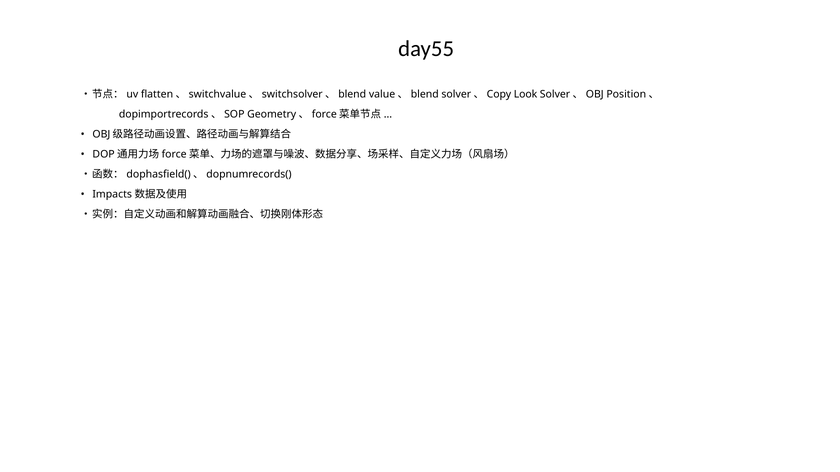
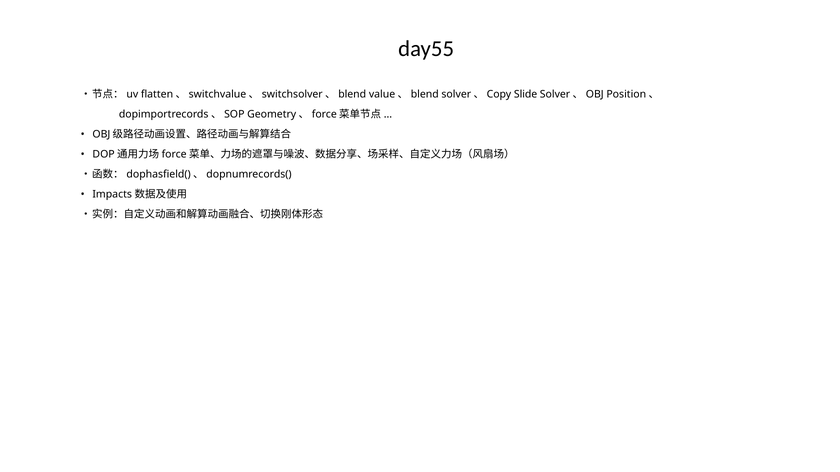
Look: Look -> Slide
